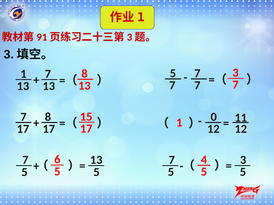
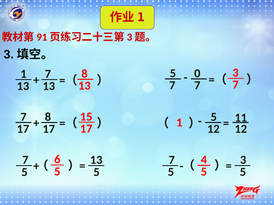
7 at (197, 73): 7 -> 0
0 at (214, 117): 0 -> 5
